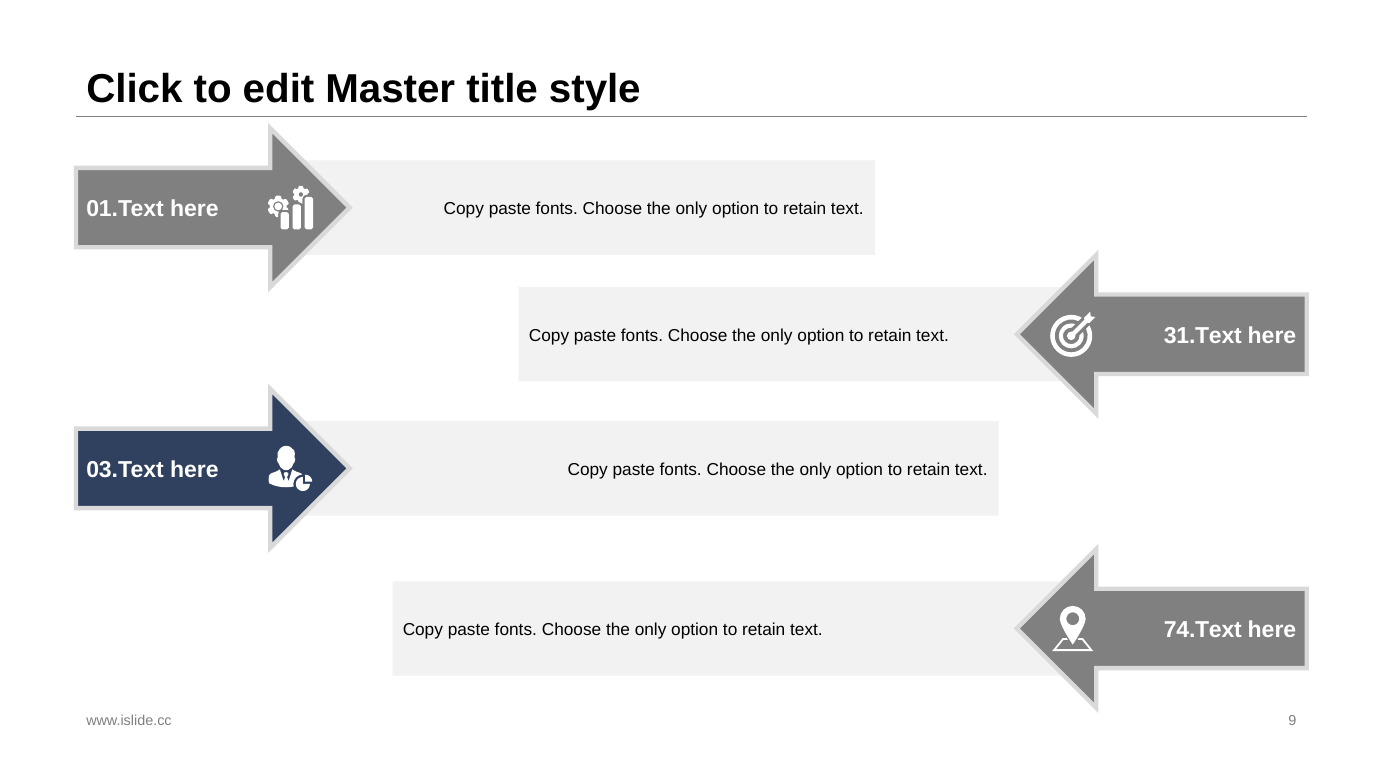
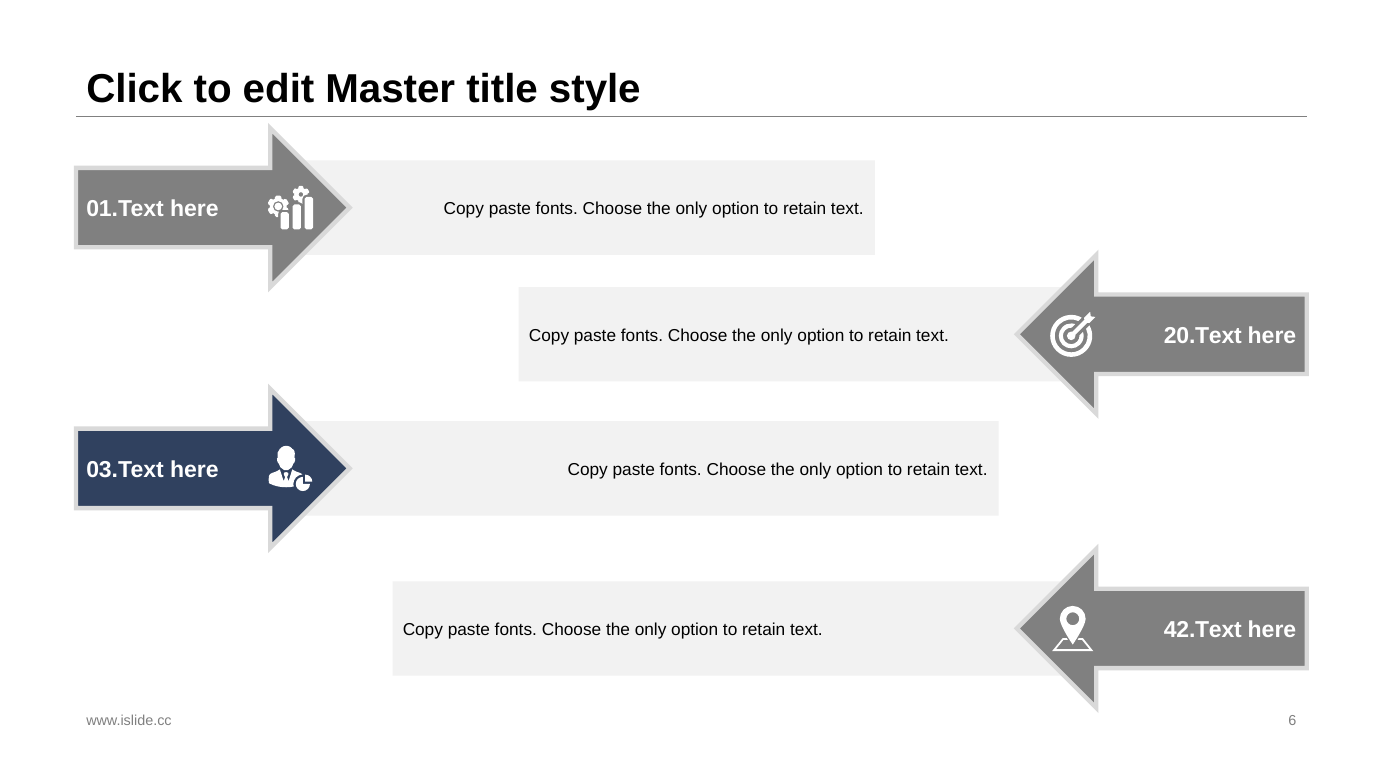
31.Text: 31.Text -> 20.Text
74.Text: 74.Text -> 42.Text
9: 9 -> 6
